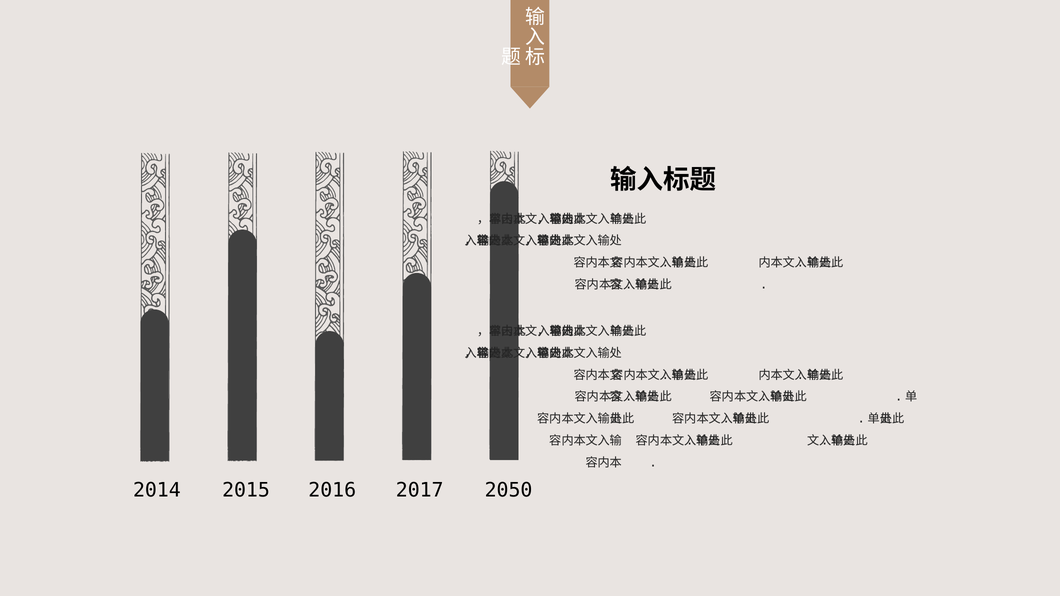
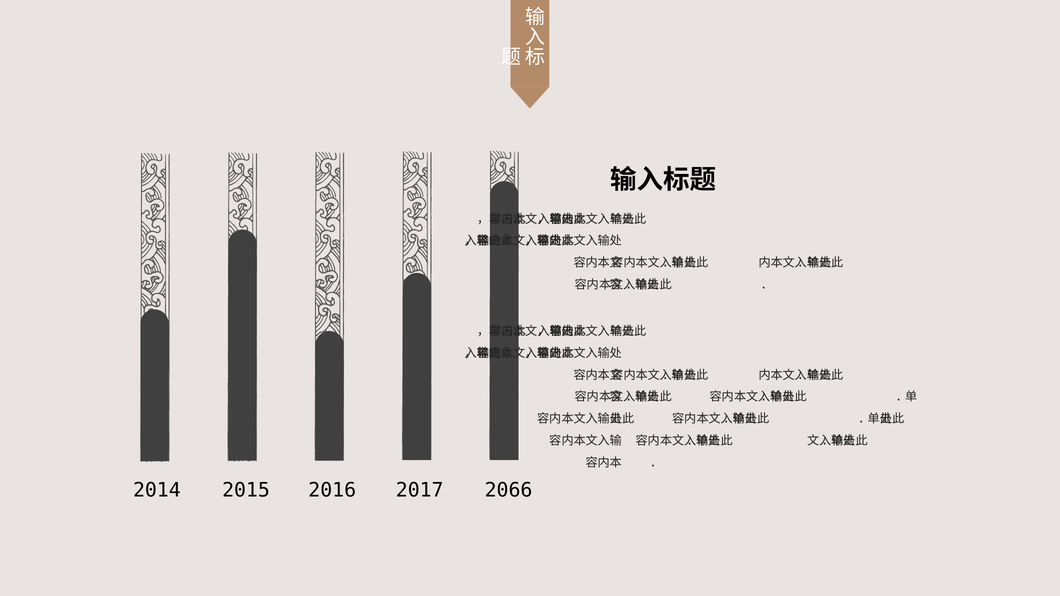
2050: 2050 -> 2066
